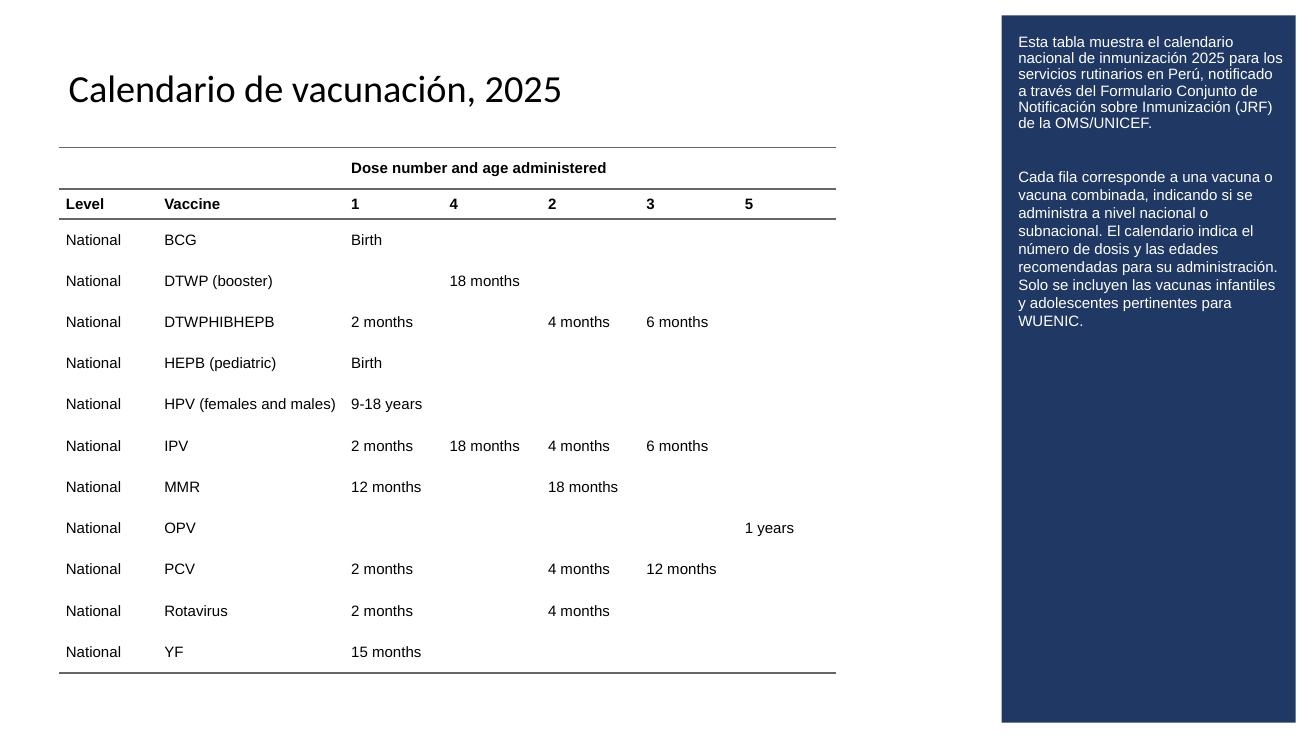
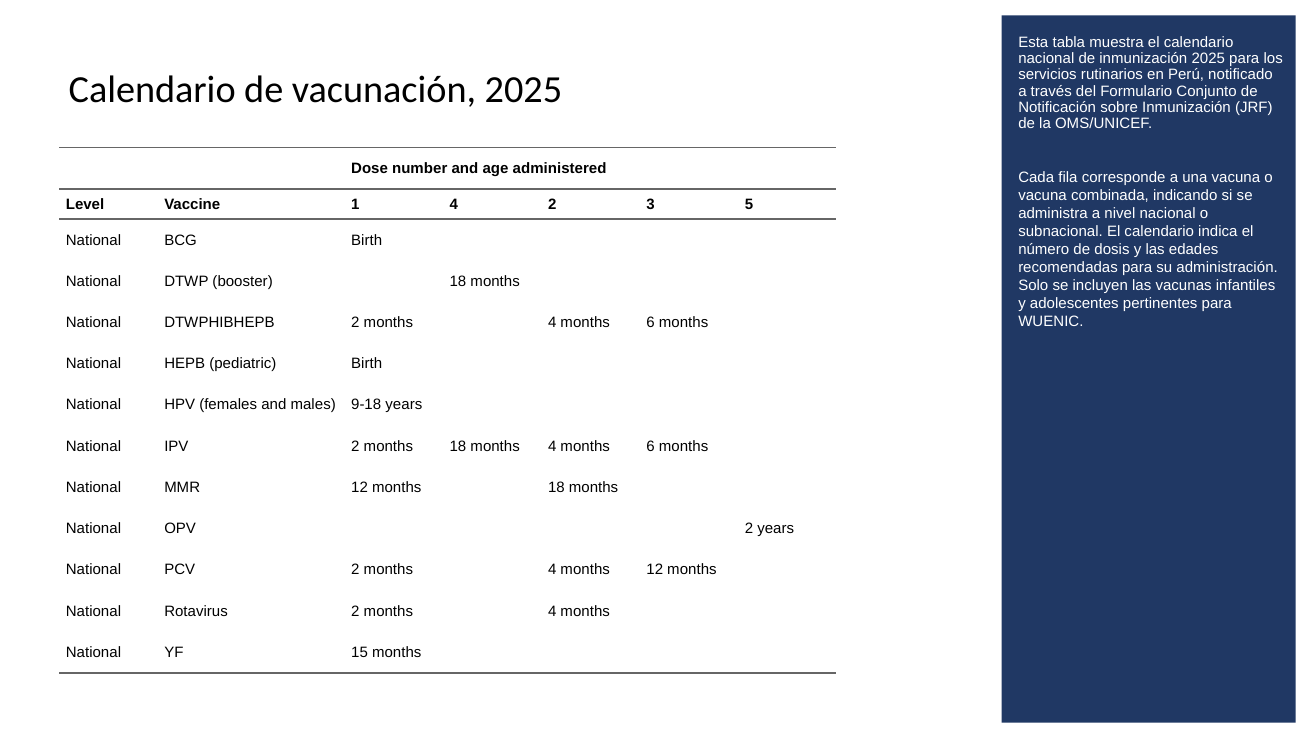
OPV 1: 1 -> 2
